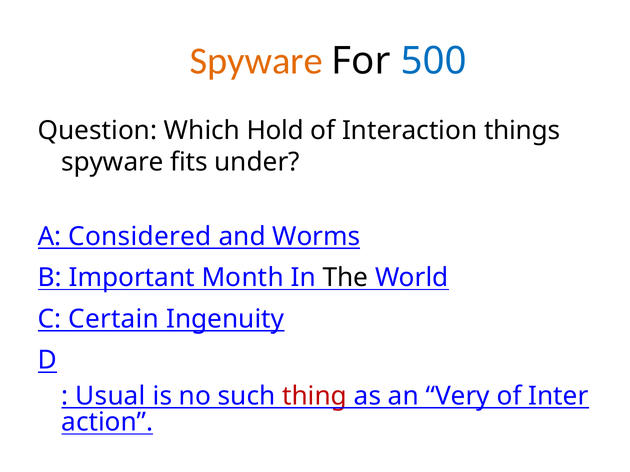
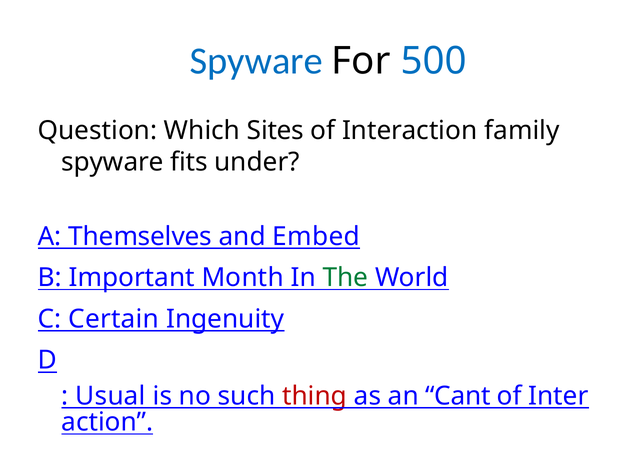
Spyware at (256, 61) colour: orange -> blue
Hold: Hold -> Sites
things: things -> family
Considered: Considered -> Themselves
Worms: Worms -> Embed
The colour: black -> green
Very: Very -> Cant
